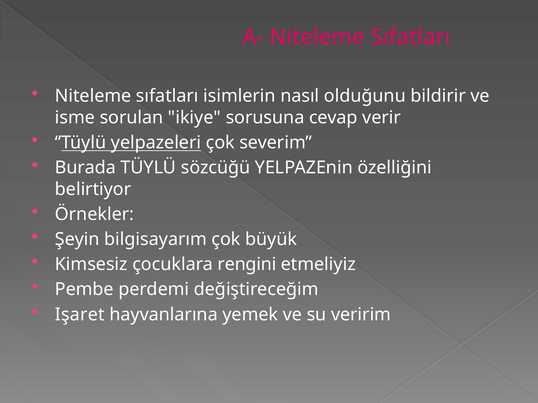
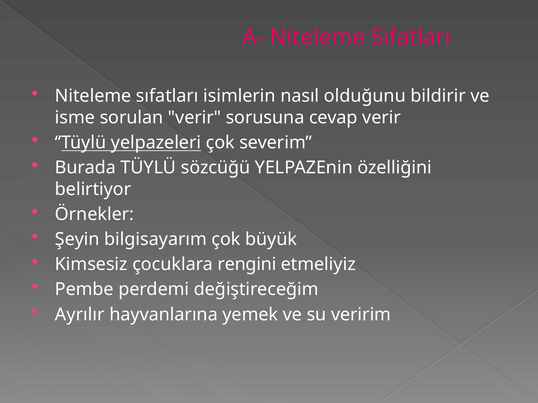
sorulan ikiye: ikiye -> verir
Işaret: Işaret -> Ayrılır
